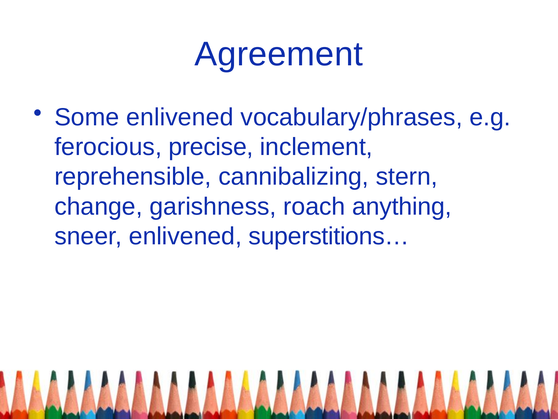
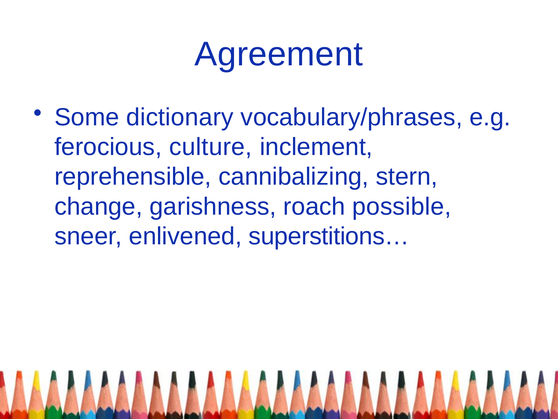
Some enlivened: enlivened -> dictionary
precise: precise -> culture
anything: anything -> possible
